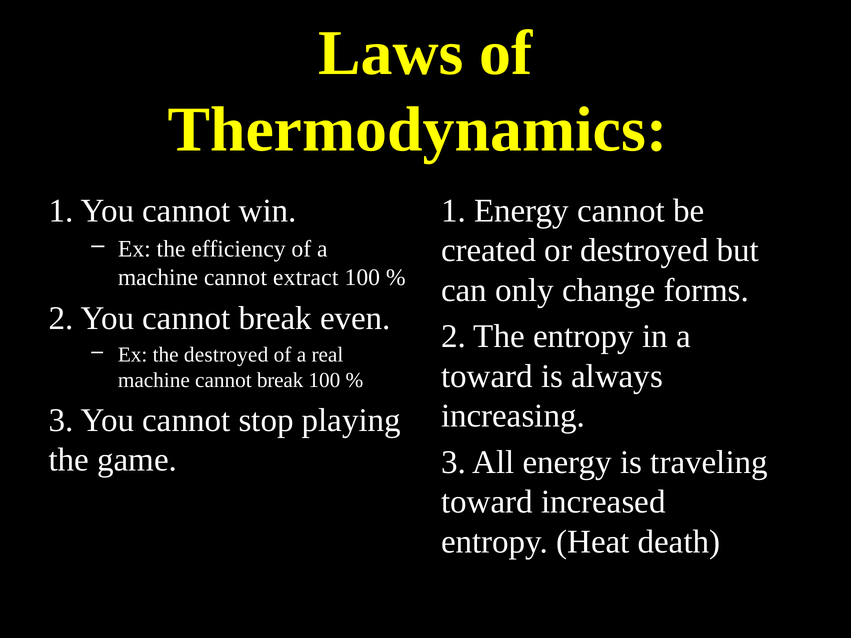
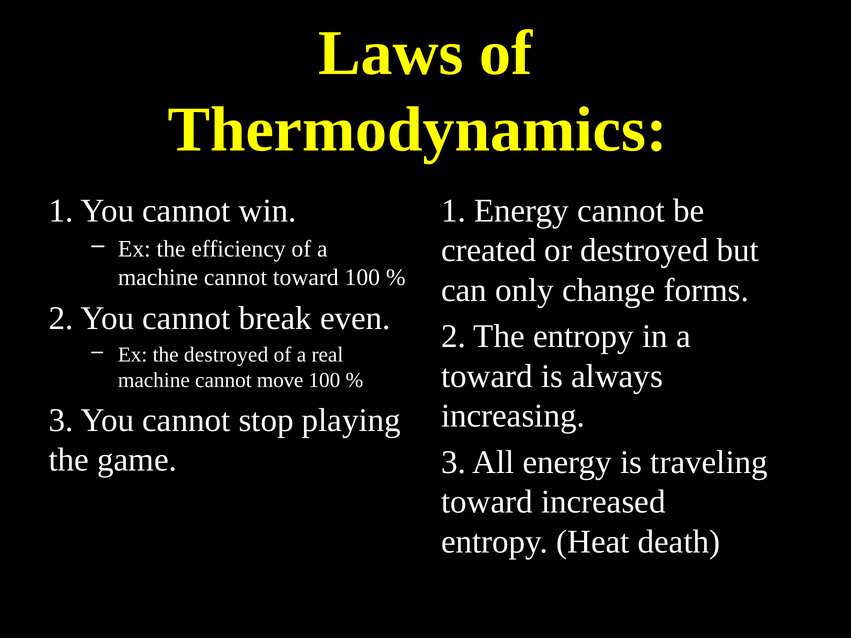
cannot extract: extract -> toward
machine cannot break: break -> move
